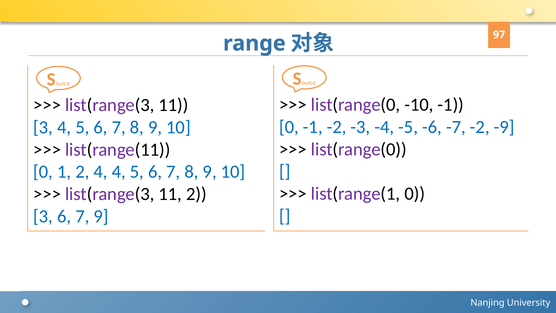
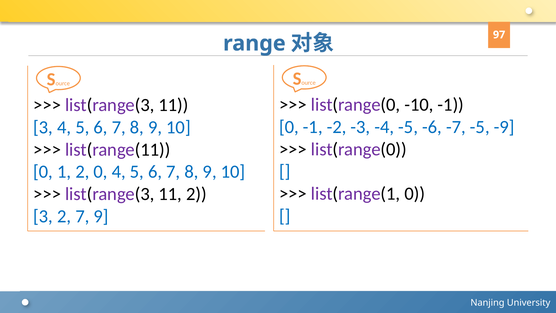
-7 -2: -2 -> -5
2 4: 4 -> 0
3 6: 6 -> 2
